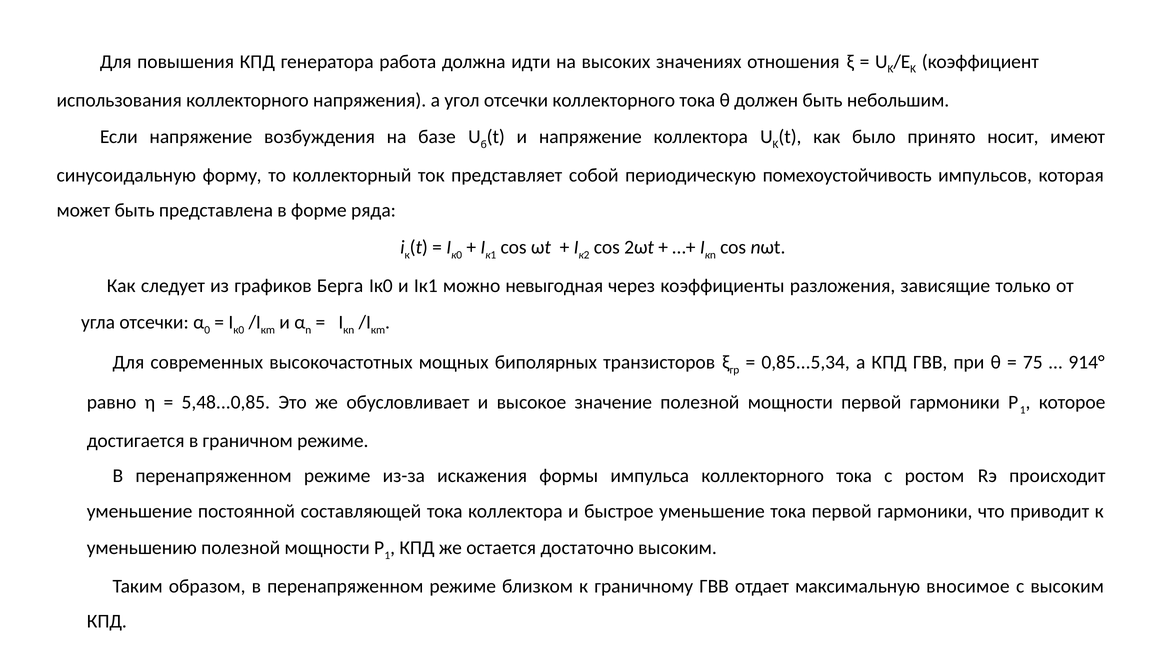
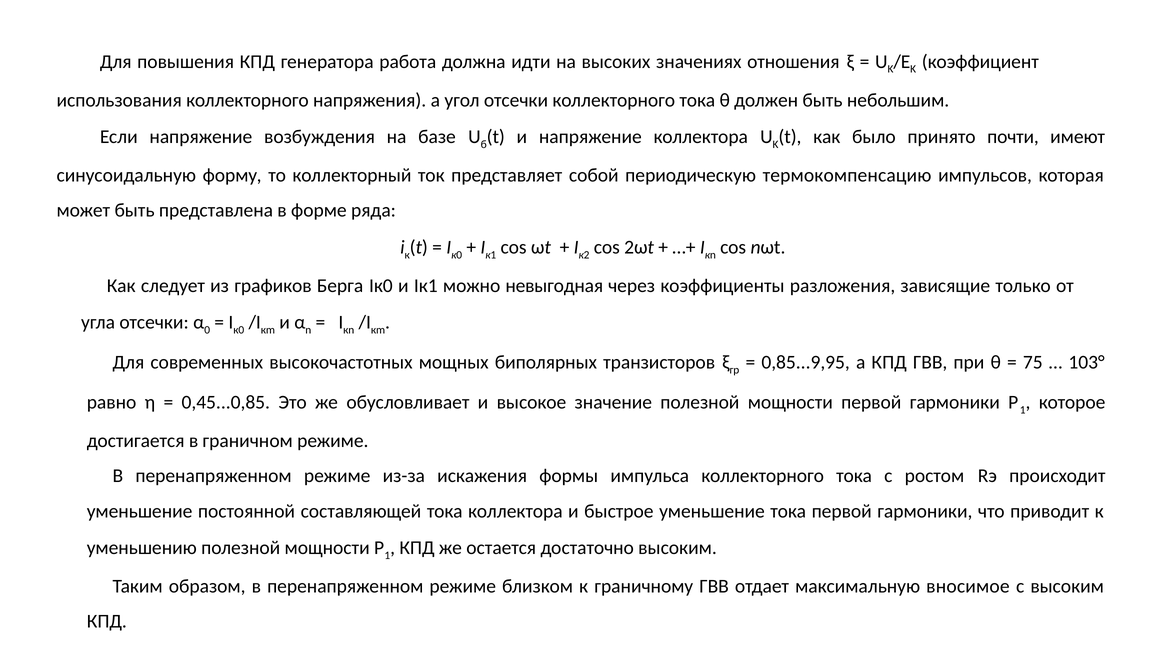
носит: носит -> почти
помехоустойчивость: помехоустойчивость -> термокомпенсацию
0,85...5,34: 0,85...5,34 -> 0,85...9,95
914°: 914° -> 103°
5,48...0,85: 5,48...0,85 -> 0,45...0,85
